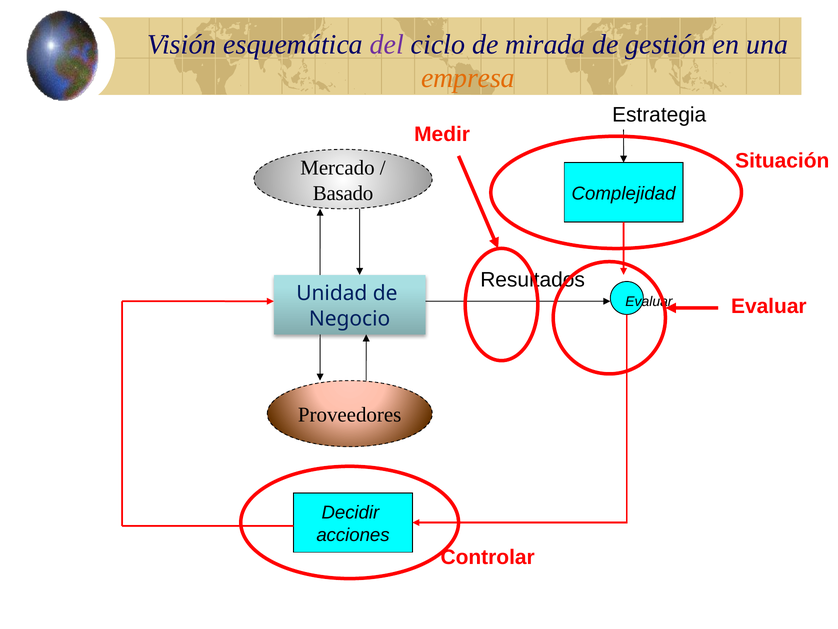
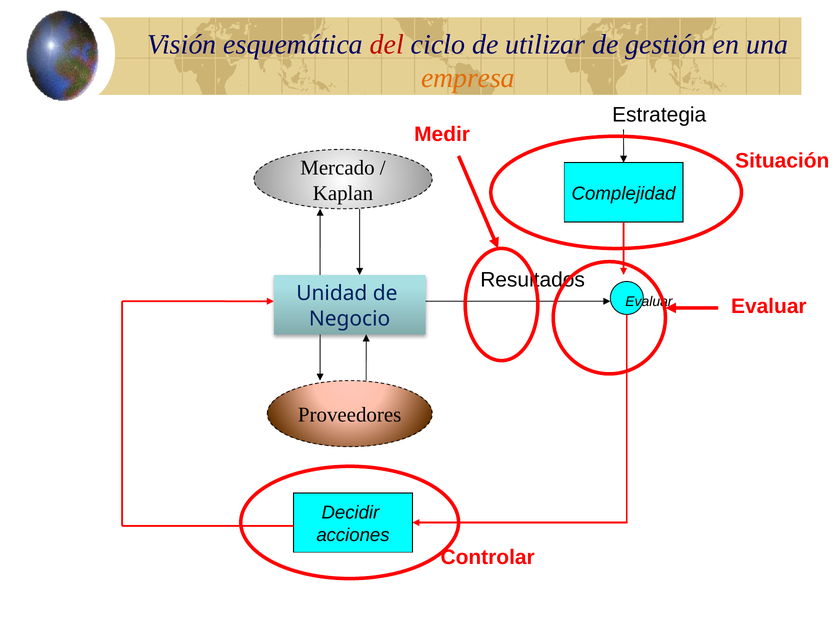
del colour: purple -> red
mirada: mirada -> utilizar
Basado: Basado -> Kaplan
